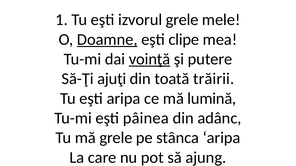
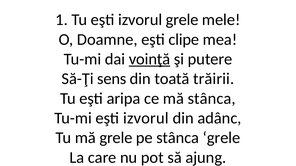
Doamne underline: present -> none
ajuţi: ajuţi -> sens
mă lumină: lumină -> stânca
Tu-mi eşti pâinea: pâinea -> izvorul
stânca aripa: aripa -> grele
